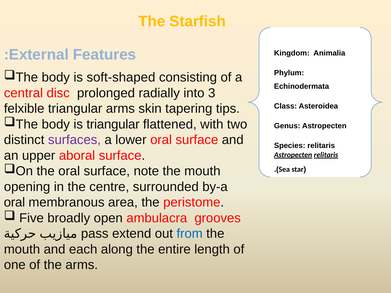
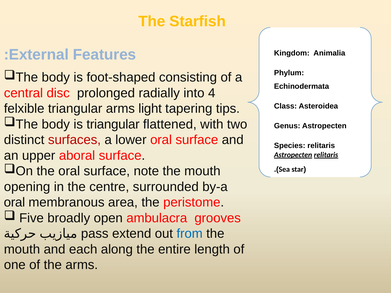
soft-shaped: soft-shaped -> foot-shaped
3: 3 -> 4
skin: skin -> light
surfaces colour: purple -> red
